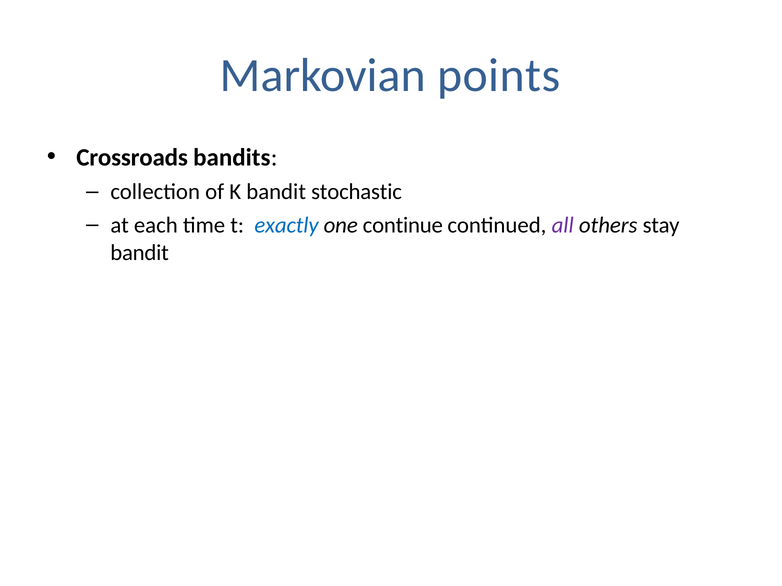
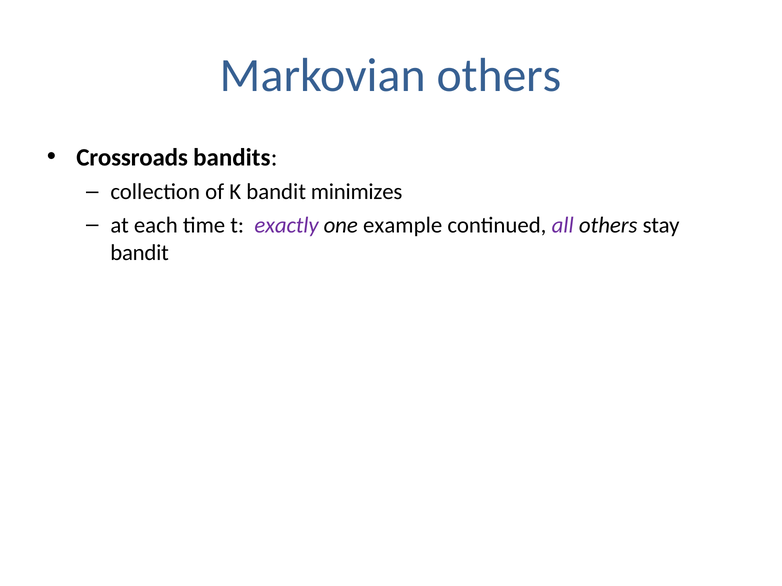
Markovian points: points -> others
stochastic: stochastic -> minimizes
exactly colour: blue -> purple
continue: continue -> example
